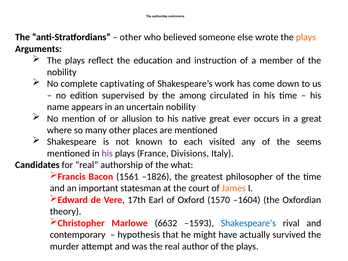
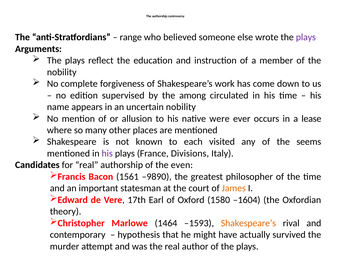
other at (131, 37): other -> range
plays at (306, 37) colour: orange -> purple
captivating: captivating -> forgiveness
native great: great -> were
a great: great -> lease
what: what -> even
–1826: –1826 -> –9890
1570: 1570 -> 1580
6632: 6632 -> 1464
Shakespeare’s at (248, 223) colour: blue -> orange
